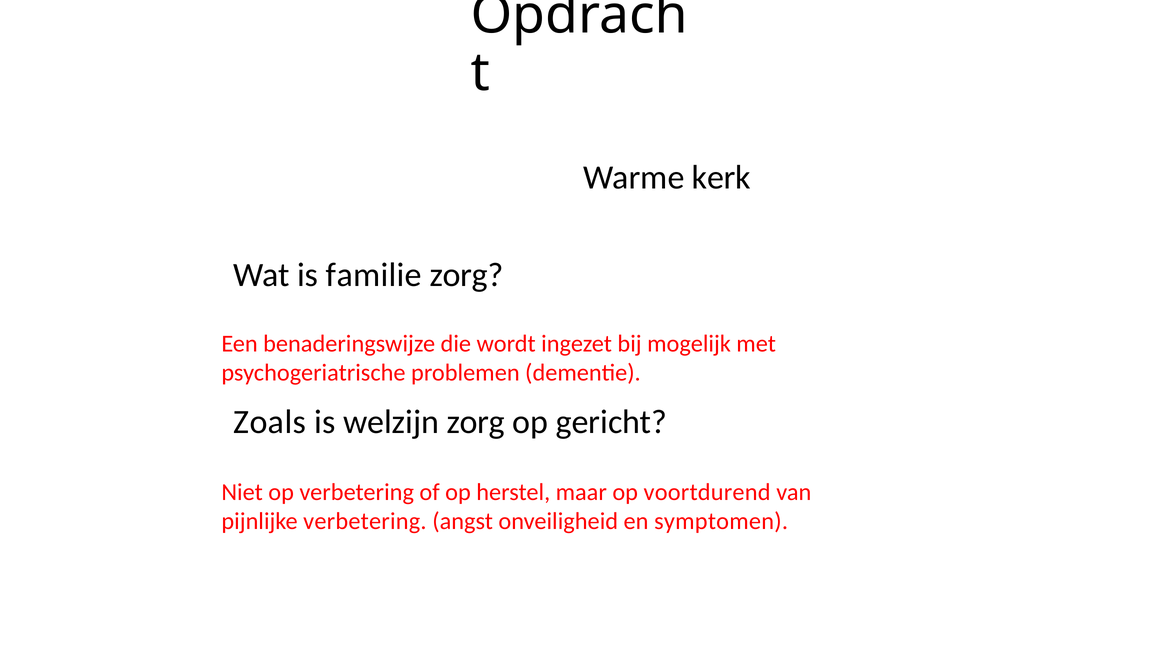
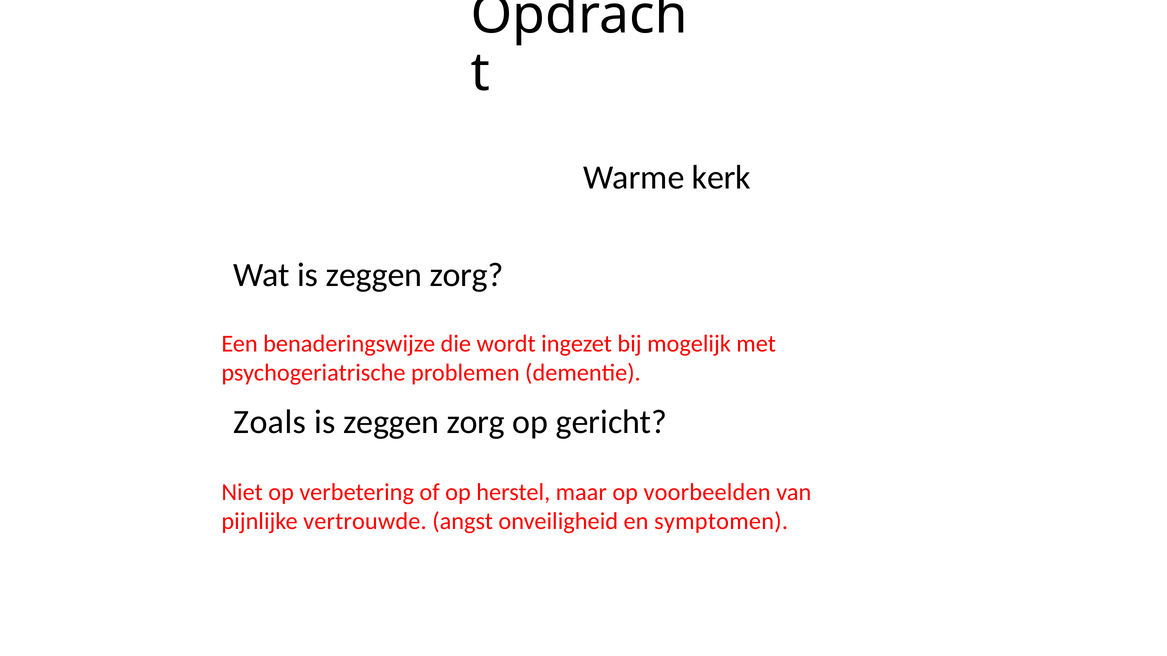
Wat is familie: familie -> zeggen
welzijn at (391, 422): welzijn -> zeggen
voortdurend: voortdurend -> voorbeelden
pijnlijke verbetering: verbetering -> vertrouwde
